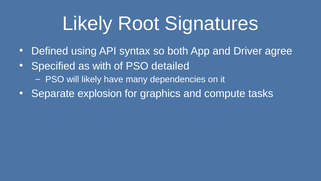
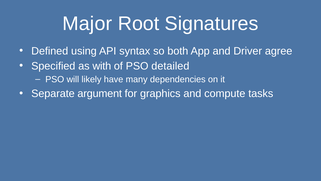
Likely at (87, 24): Likely -> Major
explosion: explosion -> argument
